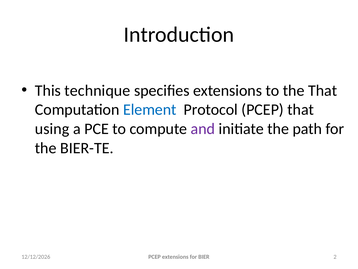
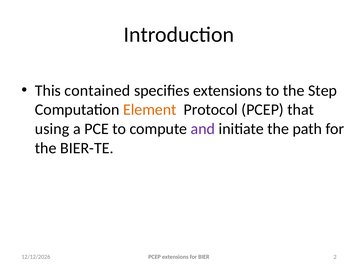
technique: technique -> contained
the That: That -> Step
Element colour: blue -> orange
